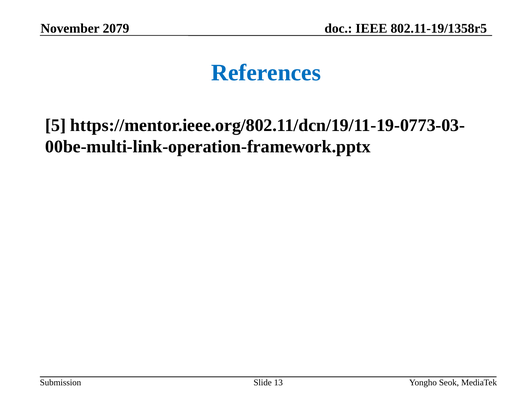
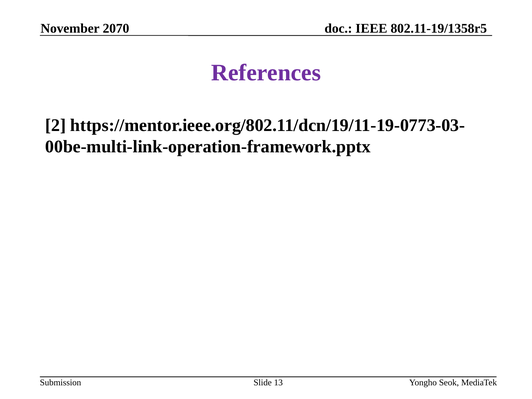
2079: 2079 -> 2070
References colour: blue -> purple
5: 5 -> 2
